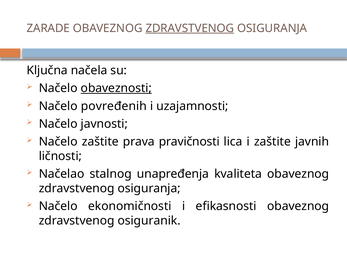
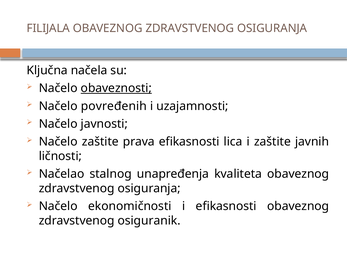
ZARADE: ZARADE -> FILIJALA
ZDRAVSTVENOG at (190, 28) underline: present -> none
prava pravičnosti: pravičnosti -> efikasnosti
